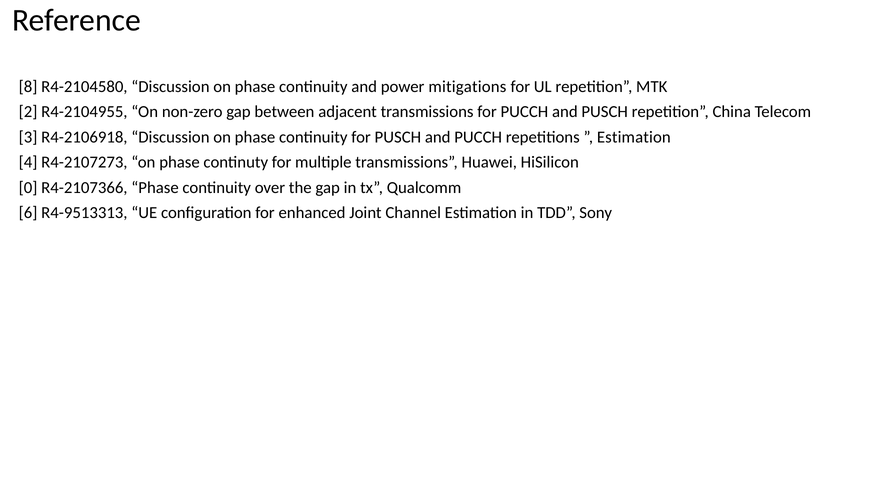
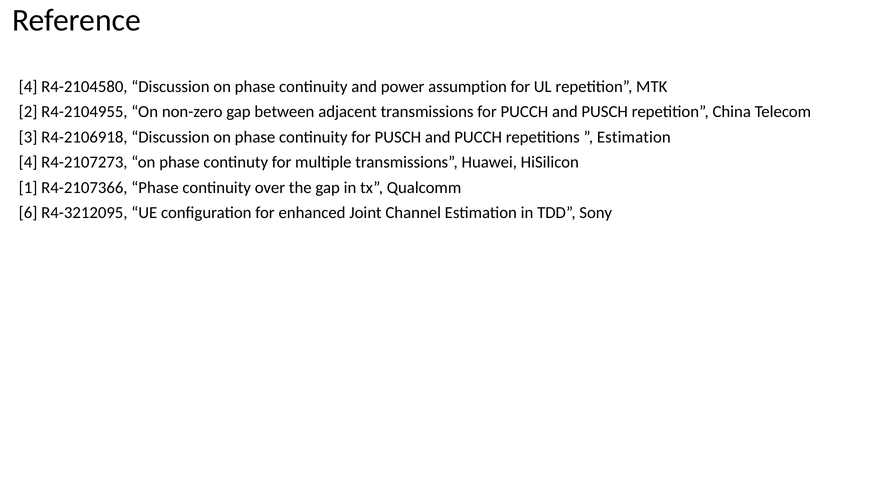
8 at (28, 87): 8 -> 4
mitigations: mitigations -> assumption
0: 0 -> 1
R4-9513313: R4-9513313 -> R4-3212095
